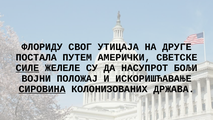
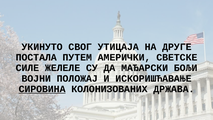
ФЛОРИДУ: ФЛОРИДУ -> УКИНУТО
СИЛЕ underline: present -> none
НАСУПРОТ: НАСУПРОТ -> МАЂАРСКИ
